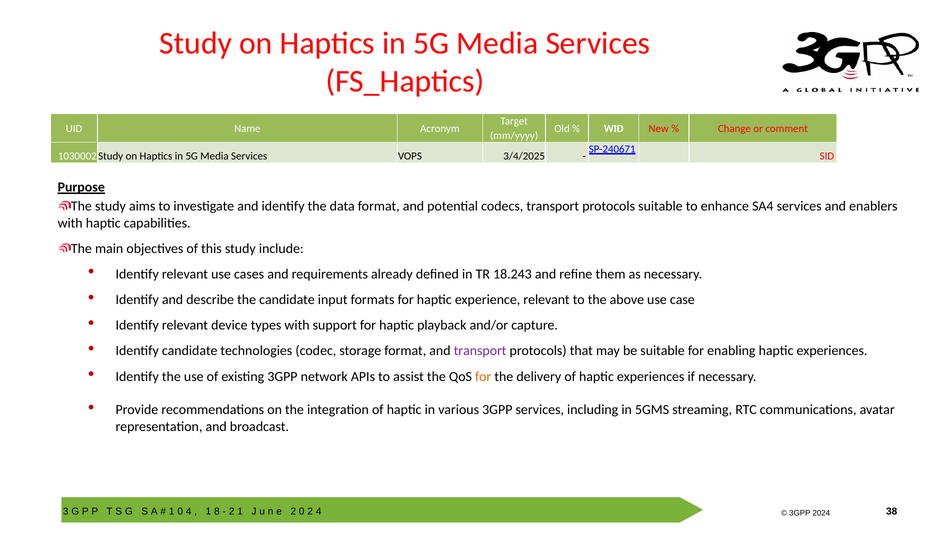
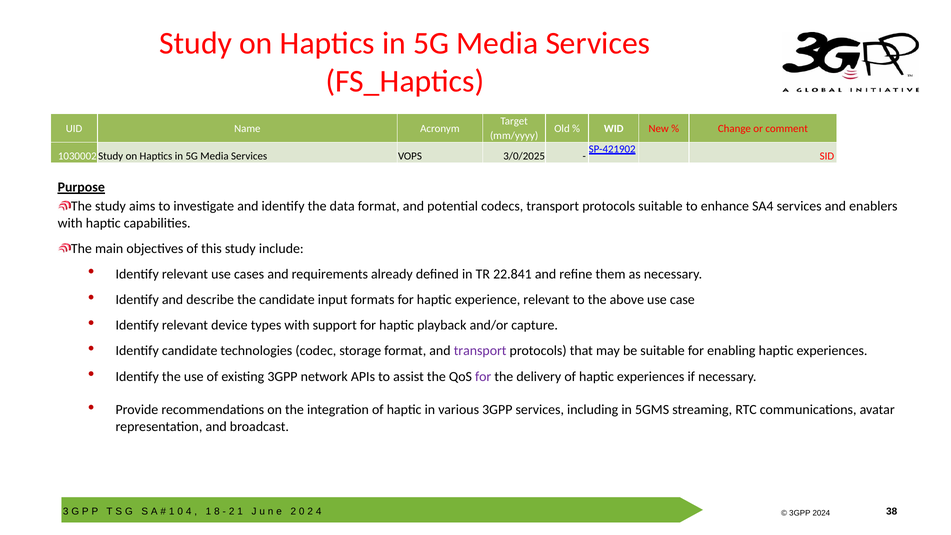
SP-240671: SP-240671 -> SP-421902
3/4/2025: 3/4/2025 -> 3/0/2025
18.243: 18.243 -> 22.841
for at (483, 376) colour: orange -> purple
